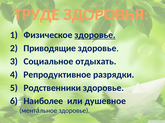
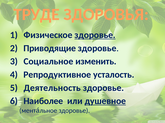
отдыхать: отдыхать -> изменить
разрядки: разрядки -> усталость
Родственники: Родственники -> Деятельность
душевное underline: none -> present
